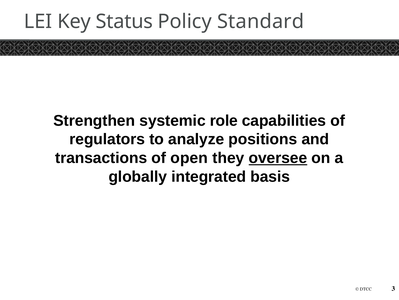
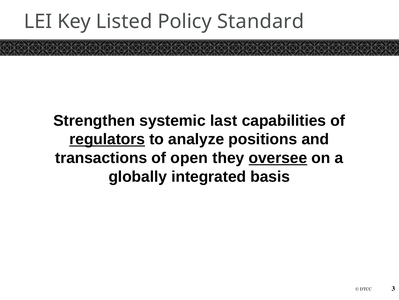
Status: Status -> Listed
role: role -> last
regulators underline: none -> present
